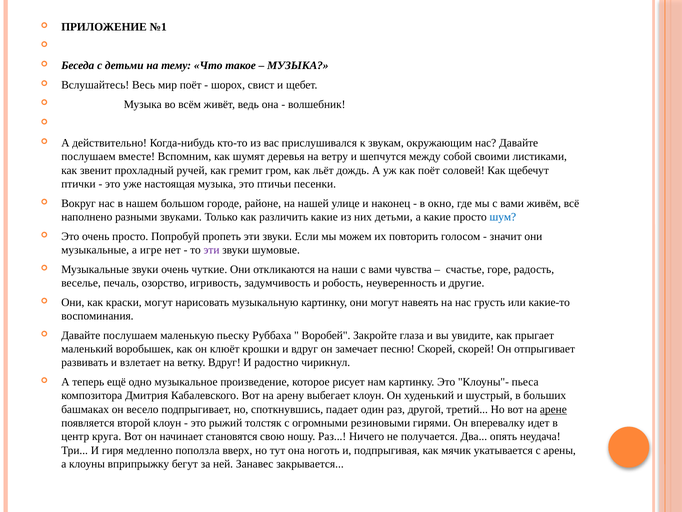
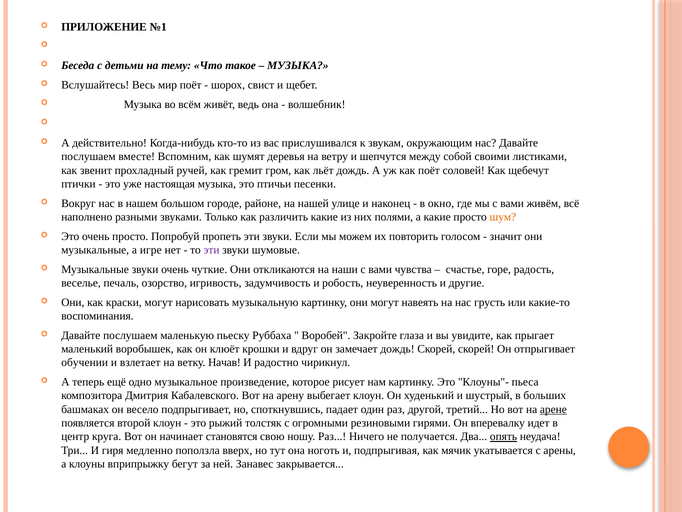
них детьми: детьми -> полями
шум colour: blue -> orange
замечает песню: песню -> дождь
развивать: развивать -> обучении
ветку Вдруг: Вдруг -> Начав
опять underline: none -> present
